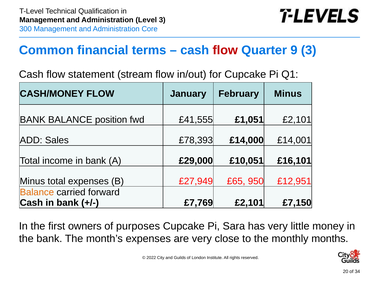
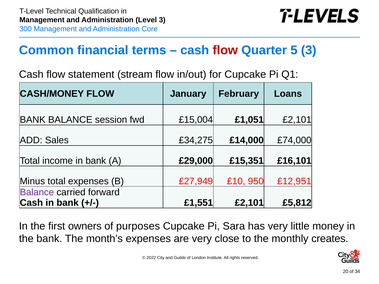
9: 9 -> 5
February Minus: Minus -> Loans
position: position -> session
£41,555: £41,555 -> £15,004
£78,393: £78,393 -> £34,275
£14,001: £14,001 -> £74,000
£10,051: £10,051 -> £15,351
£65: £65 -> £10
Balance at (37, 192) colour: orange -> purple
£7,769: £7,769 -> £1,551
£7,150: £7,150 -> £5,812
months: months -> creates
